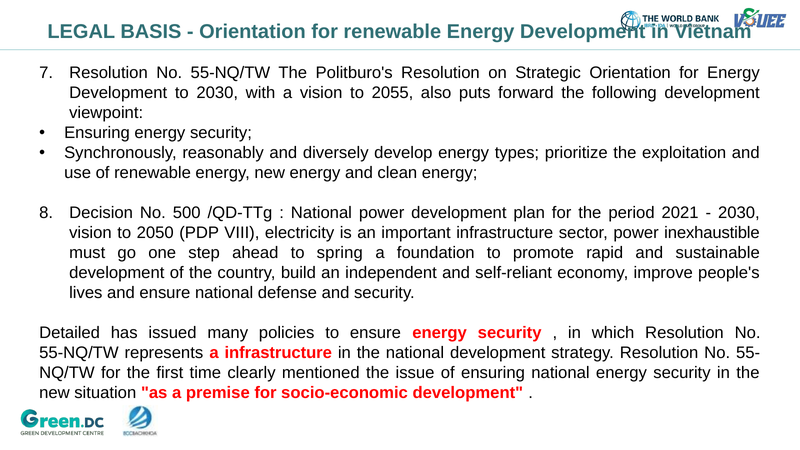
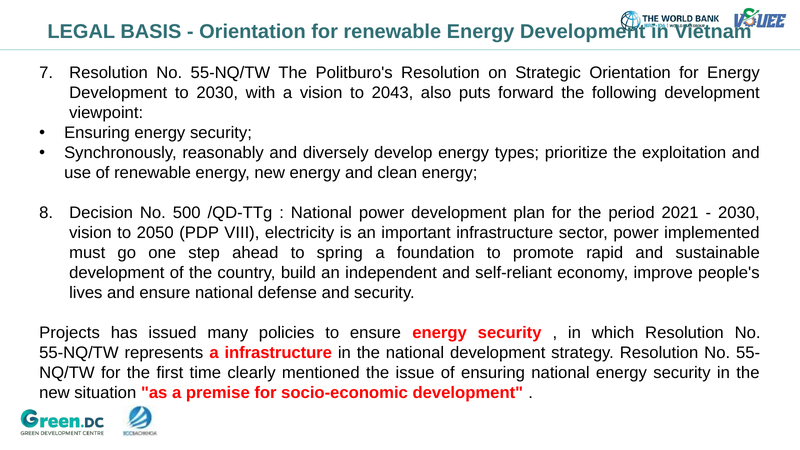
2055: 2055 -> 2043
inexhaustible: inexhaustible -> implemented
Detailed: Detailed -> Projects
